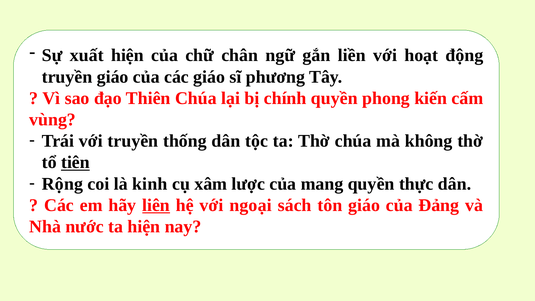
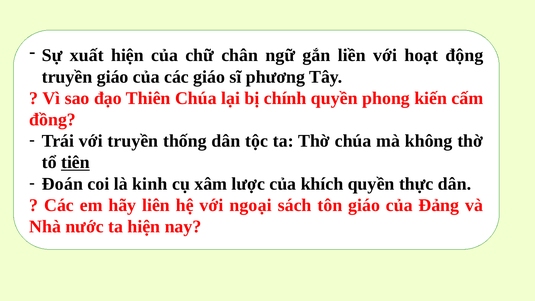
vùng: vùng -> đồng
Rộng: Rộng -> Đoán
mang: mang -> khích
liên underline: present -> none
